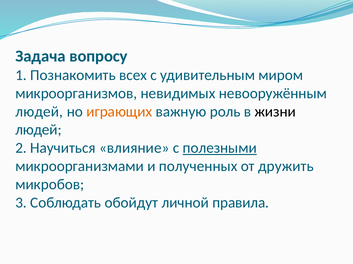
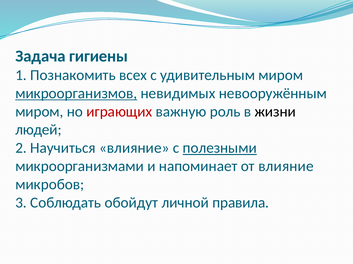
вопросу: вопросу -> гигиены
микроорганизмов underline: none -> present
людей at (39, 112): людей -> миром
играющих colour: orange -> red
полученных: полученных -> напоминает
от дружить: дружить -> влияние
